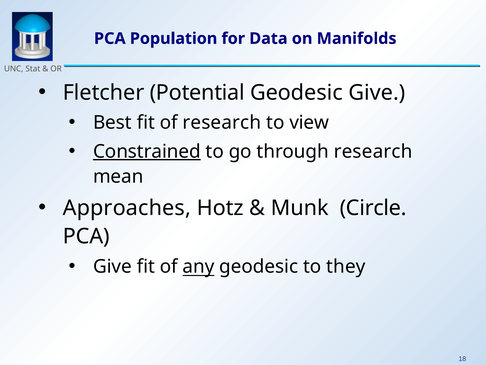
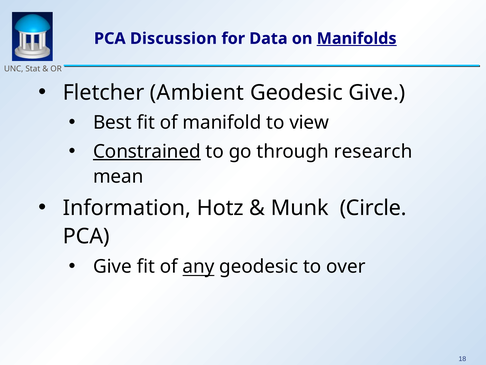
Population: Population -> Discussion
Manifolds underline: none -> present
Potential: Potential -> Ambient
of research: research -> manifold
Approaches: Approaches -> Information
they: they -> over
